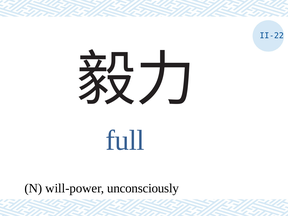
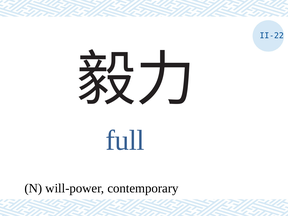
unconsciously: unconsciously -> contemporary
